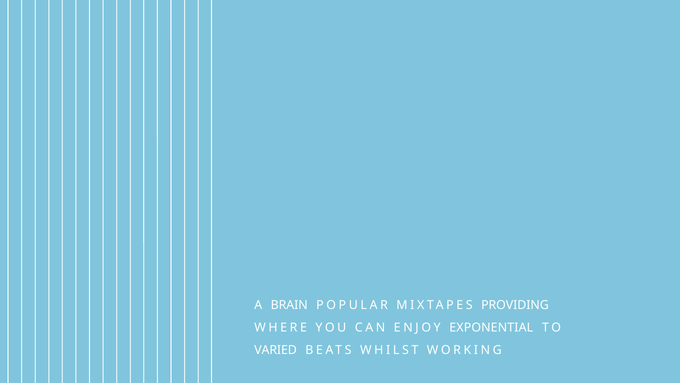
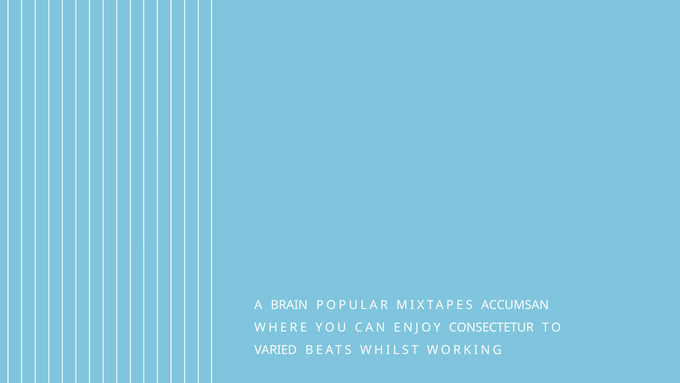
PROVIDING: PROVIDING -> ACCUMSAN
EXPONENTIAL: EXPONENTIAL -> CONSECTETUR
